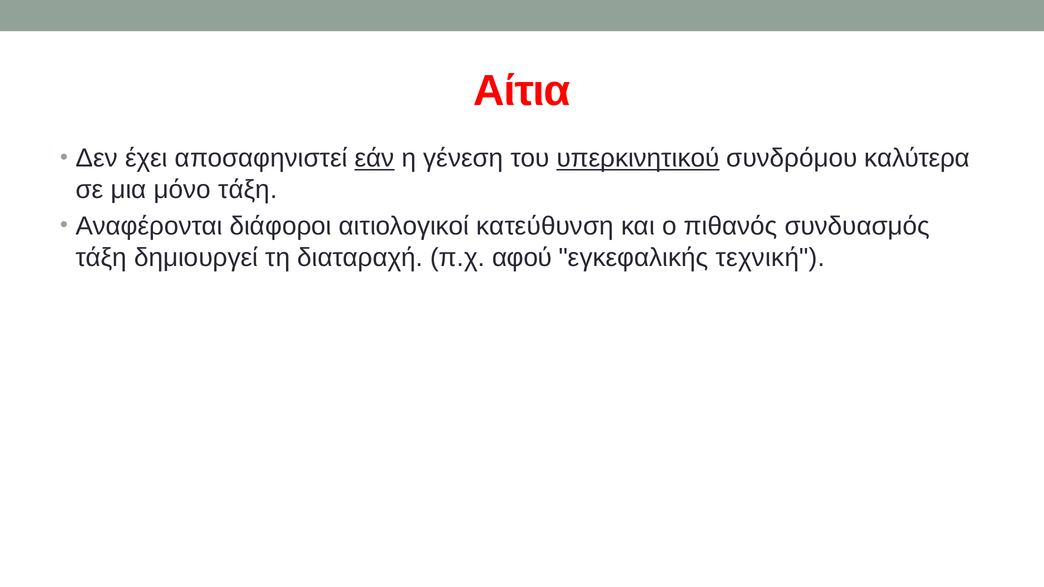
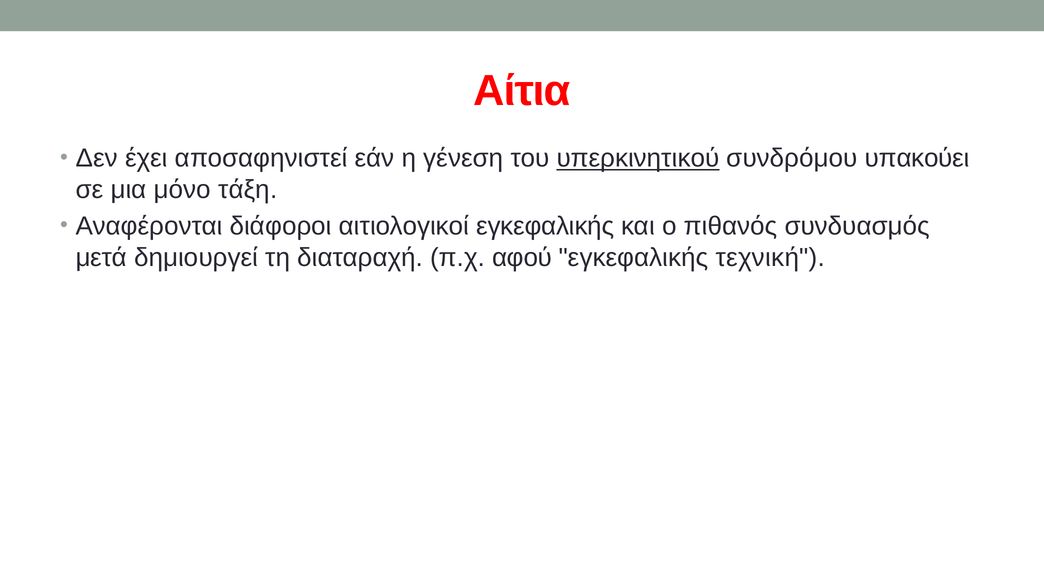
εάν underline: present -> none
καλύτερα: καλύτερα -> υπακούει
αιτιολογικοί κατεύθυνση: κατεύθυνση -> εγκεφαλικής
τάξη at (101, 258): τάξη -> μετά
